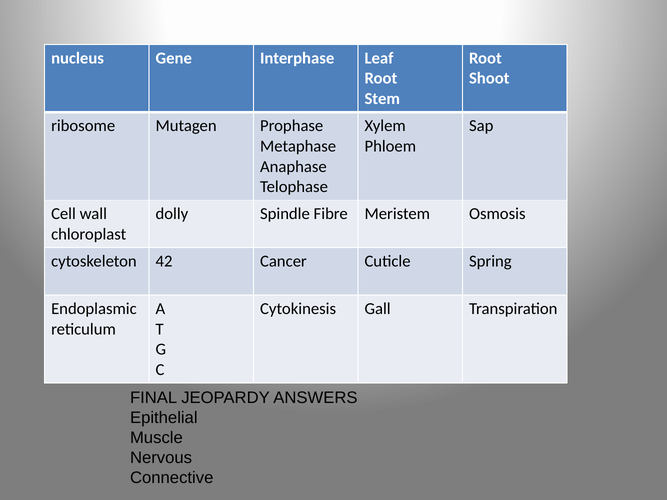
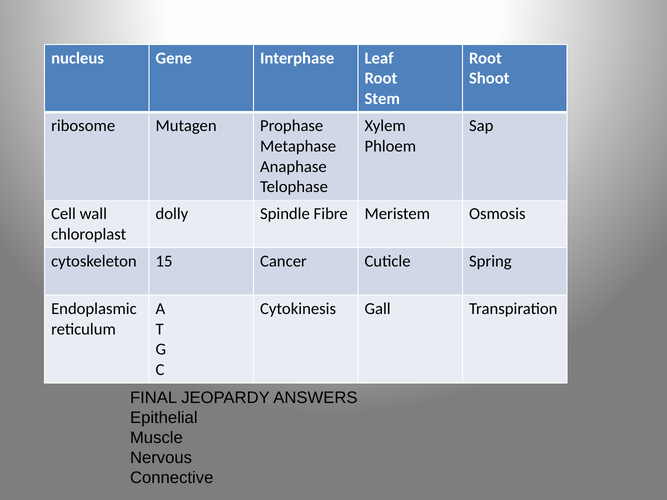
42: 42 -> 15
